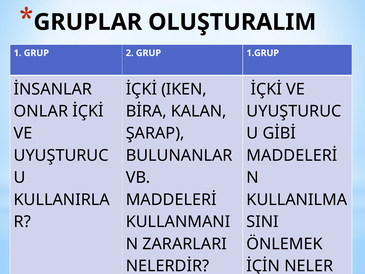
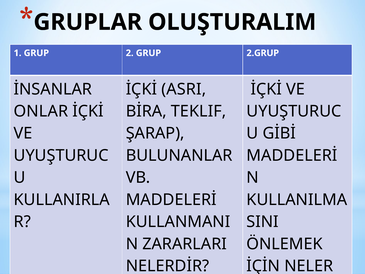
1.GRUP: 1.GRUP -> 2.GRUP
IKEN: IKEN -> ASRI
KALAN: KALAN -> TEKLIF
